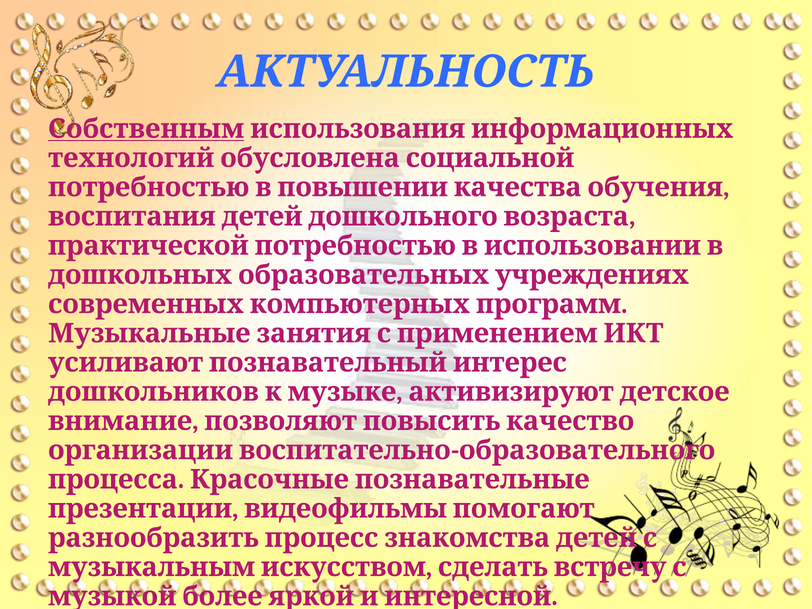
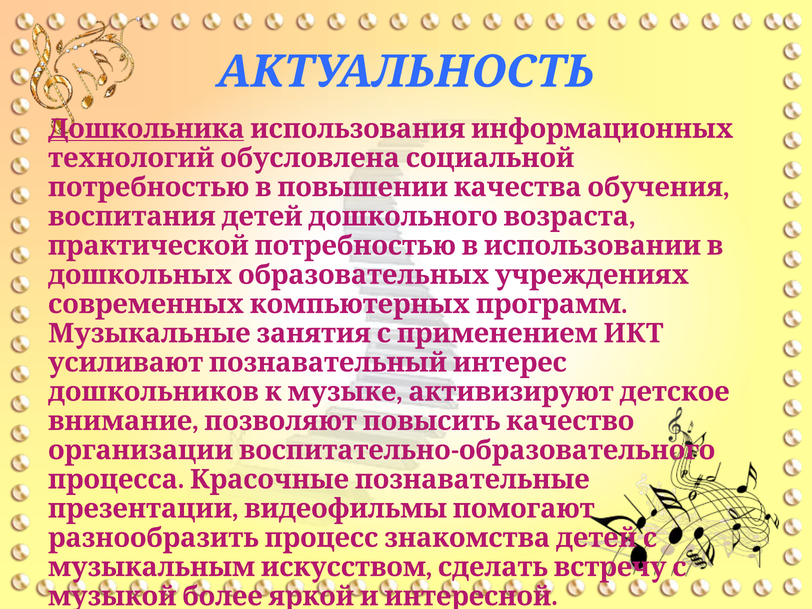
Собственным: Собственным -> Дошкольника
